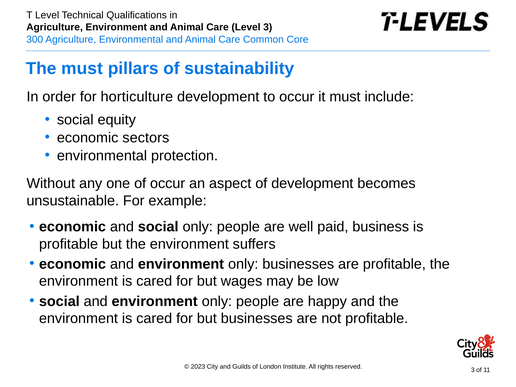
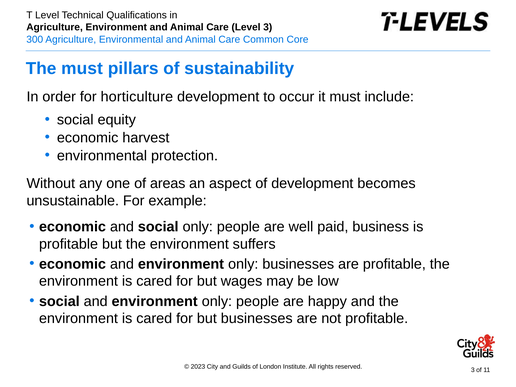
sectors: sectors -> harvest
of occur: occur -> areas
